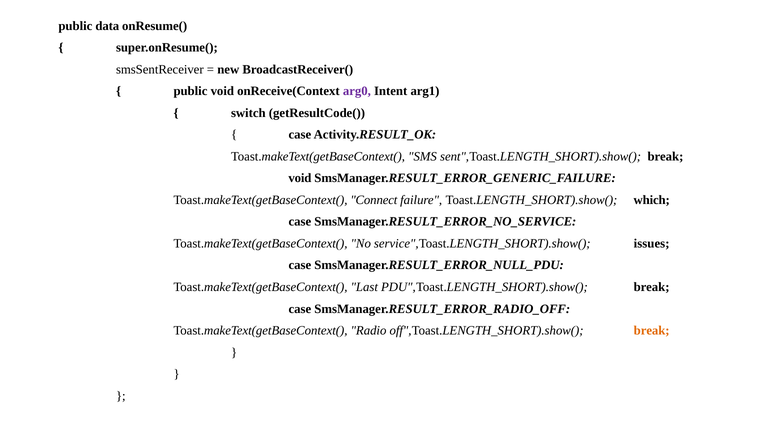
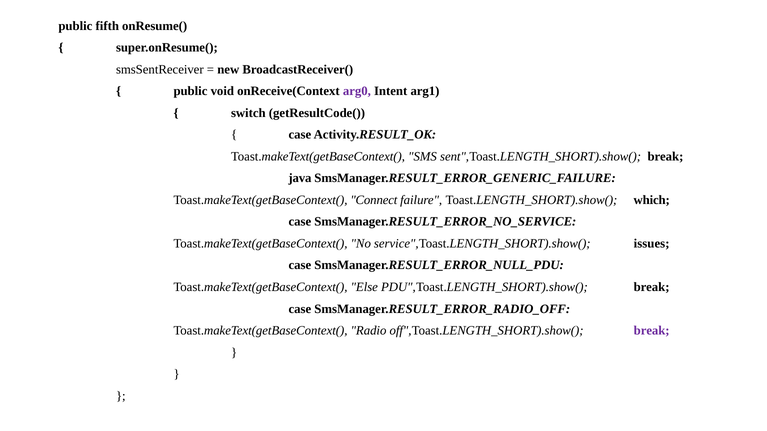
data: data -> fifth
void at (300, 178): void -> java
Last: Last -> Else
break at (652, 331) colour: orange -> purple
